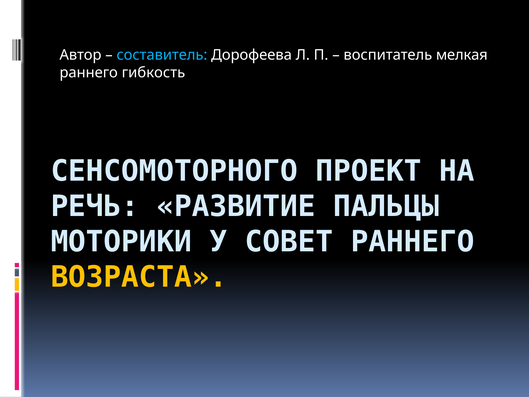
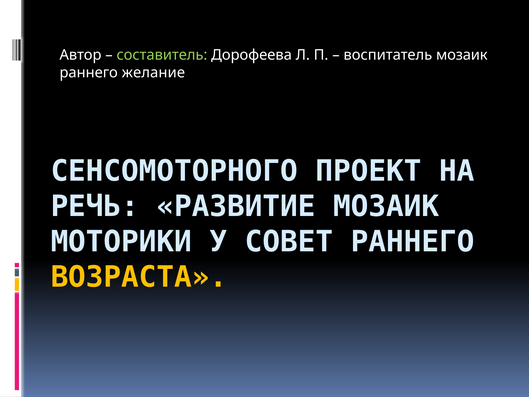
составитель colour: light blue -> light green
воспитатель мелкая: мелкая -> мозаик
гибкость: гибкость -> желание
РАЗВИТИЕ ПАЛЬЦЫ: ПАЛЬЦЫ -> МОЗАИК
